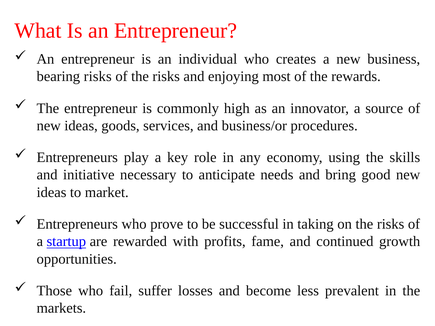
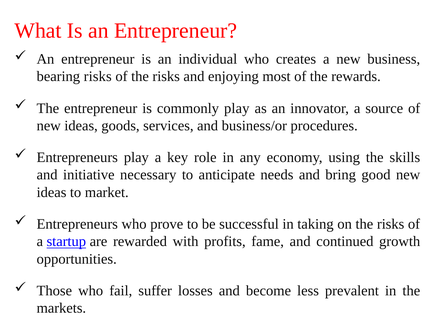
commonly high: high -> play
